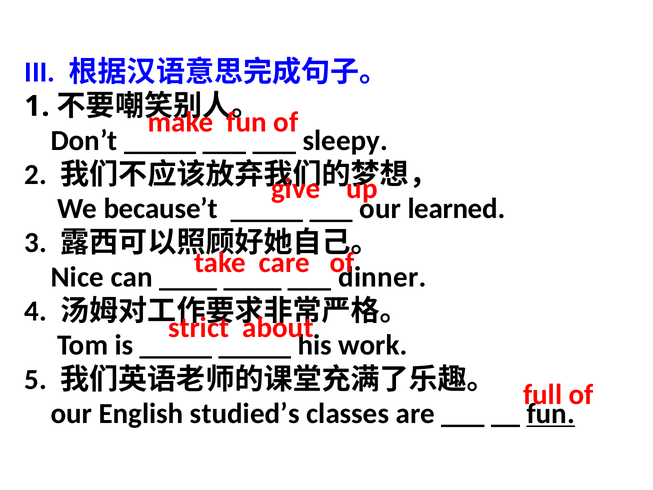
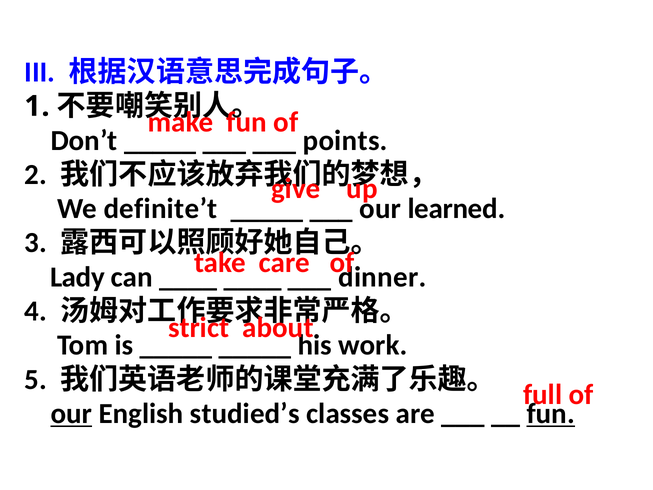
sleepy: sleepy -> points
because’t: because’t -> definite’t
Nice: Nice -> Lady
our at (71, 413) underline: none -> present
